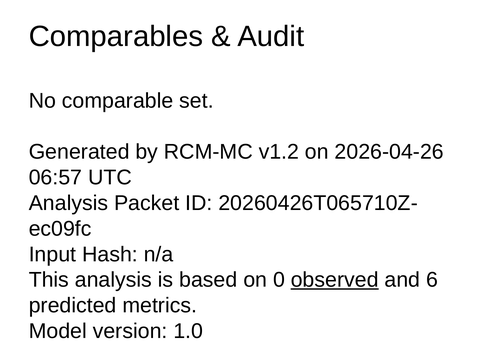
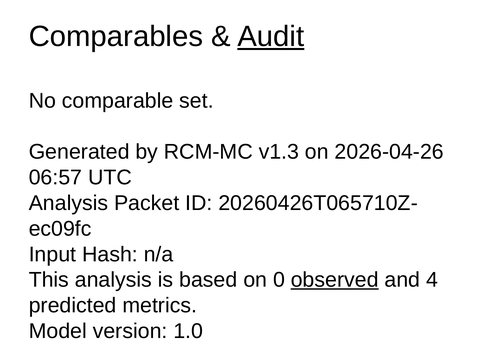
Audit underline: none -> present
v1.2: v1.2 -> v1.3
6: 6 -> 4
